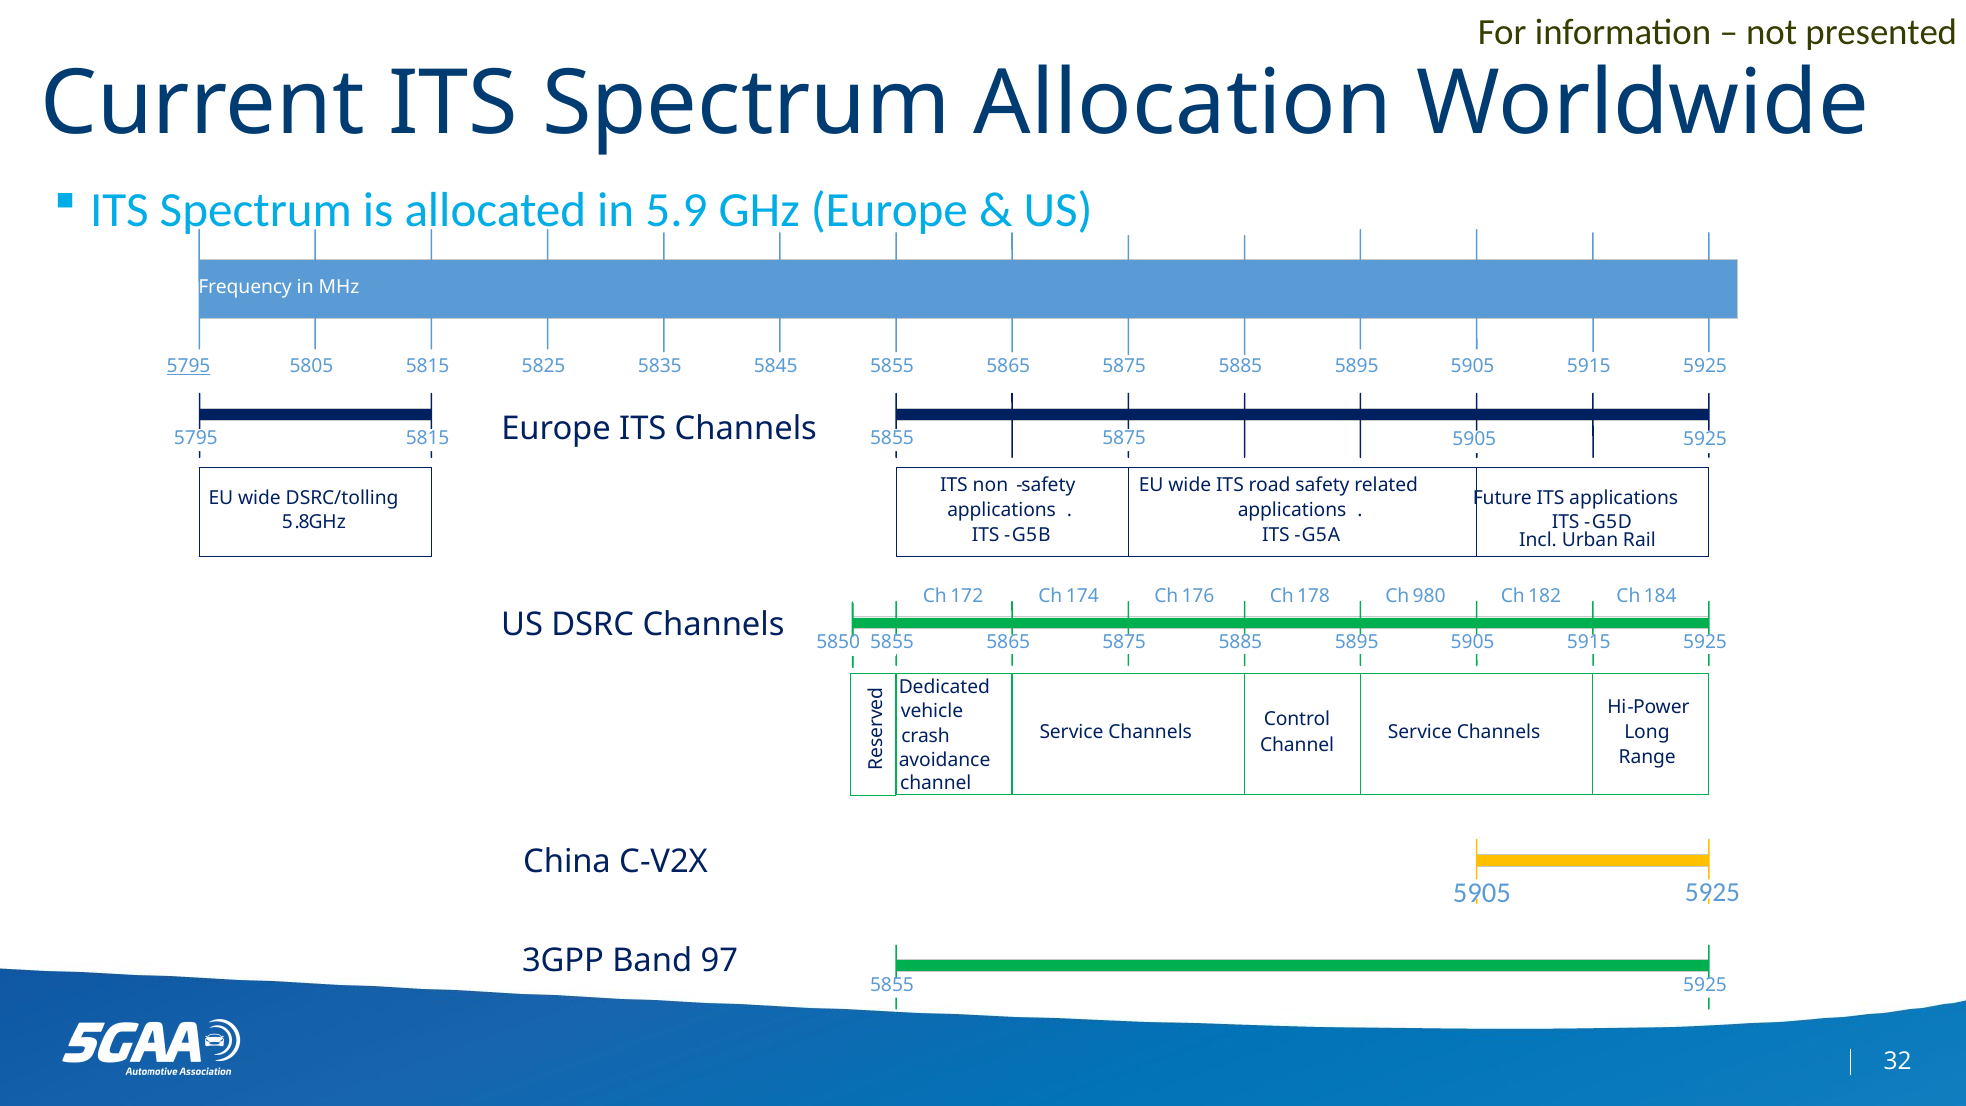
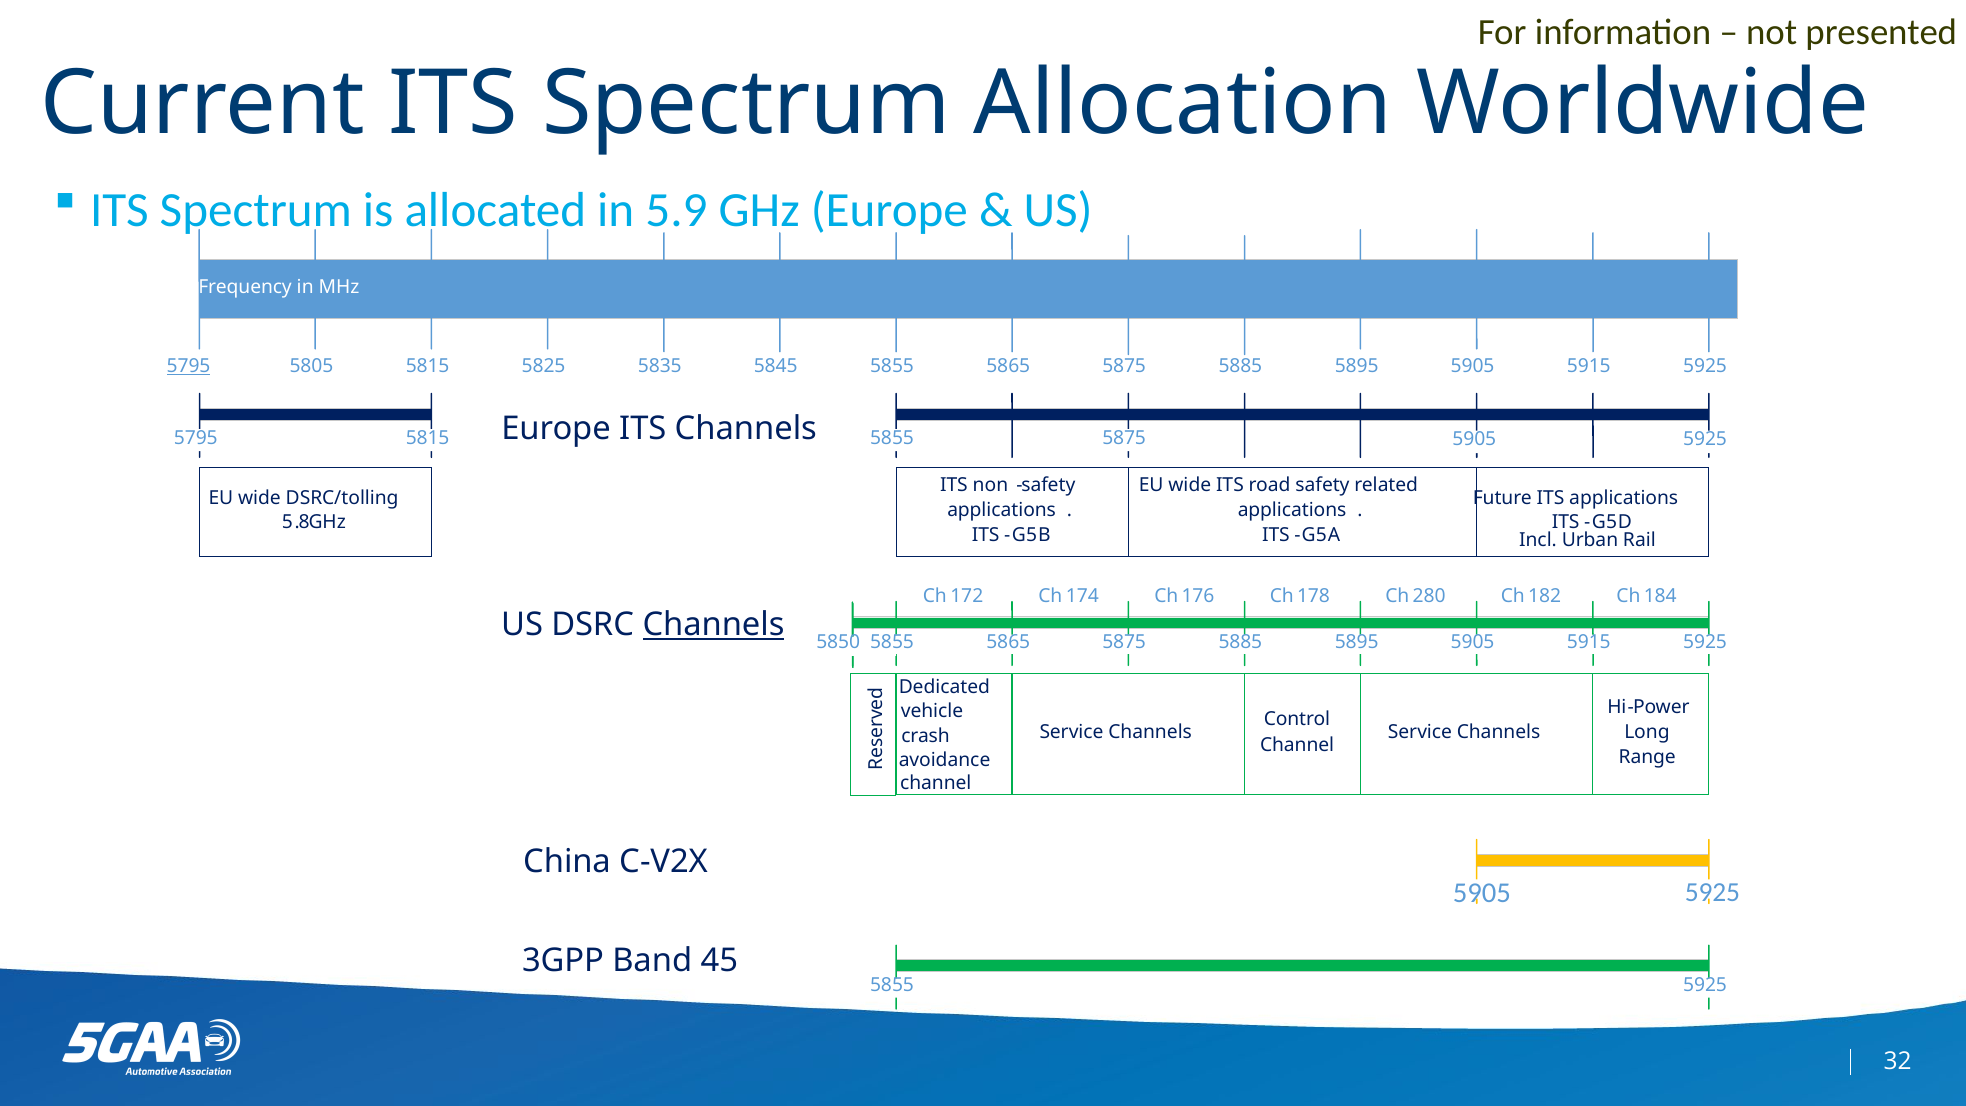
980: 980 -> 280
Channels at (713, 625) underline: none -> present
97: 97 -> 45
